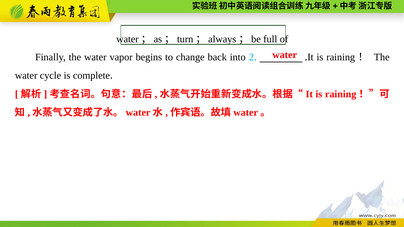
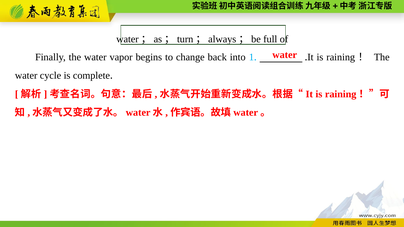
2: 2 -> 1
